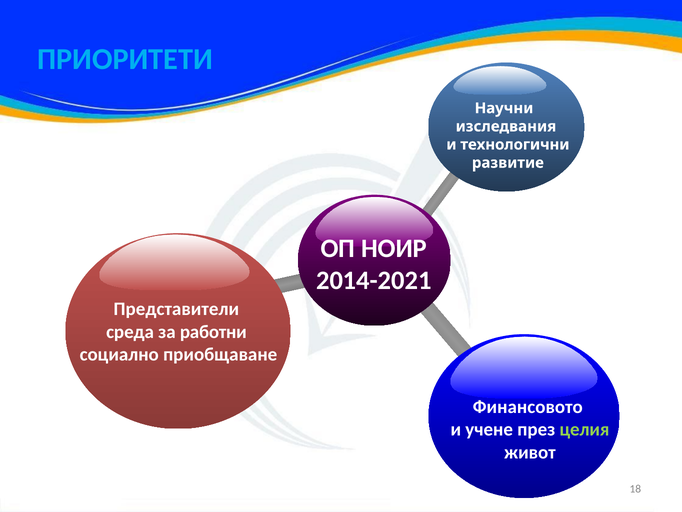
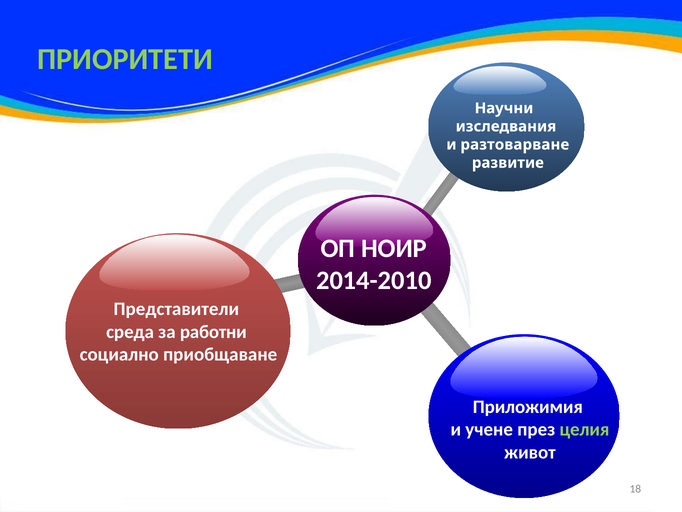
ПРИОРИТЕТИ colour: light blue -> light green
технологични: технологични -> разтоварване
2014-2021: 2014-2021 -> 2014-2010
Финансовото: Финансовото -> Приложимия
